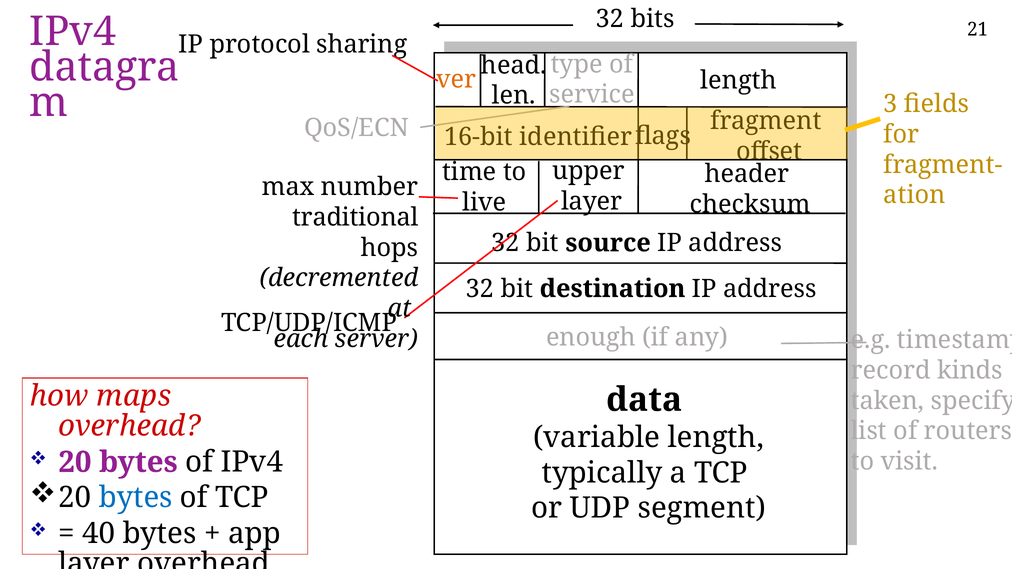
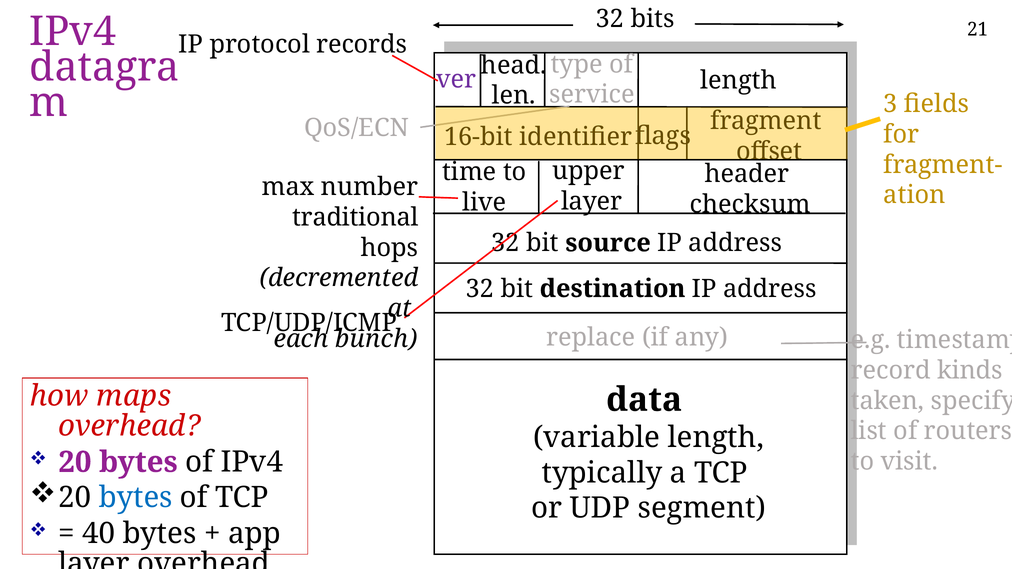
sharing: sharing -> records
ver colour: orange -> purple
enough: enough -> replace
server: server -> bunch
